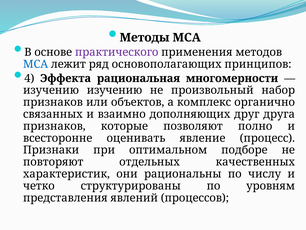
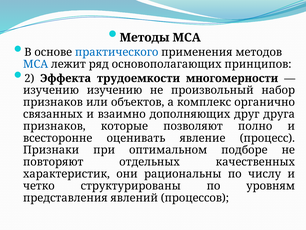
практического colour: purple -> blue
4: 4 -> 2
рациональная: рациональная -> трудоемкости
